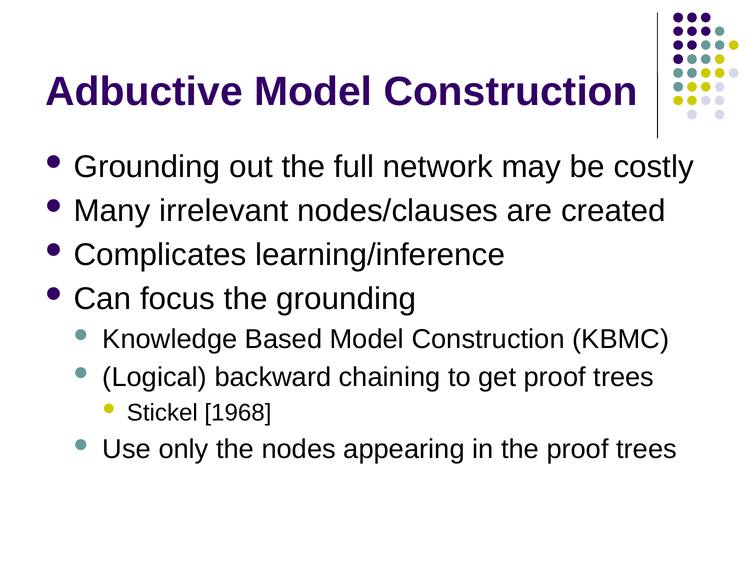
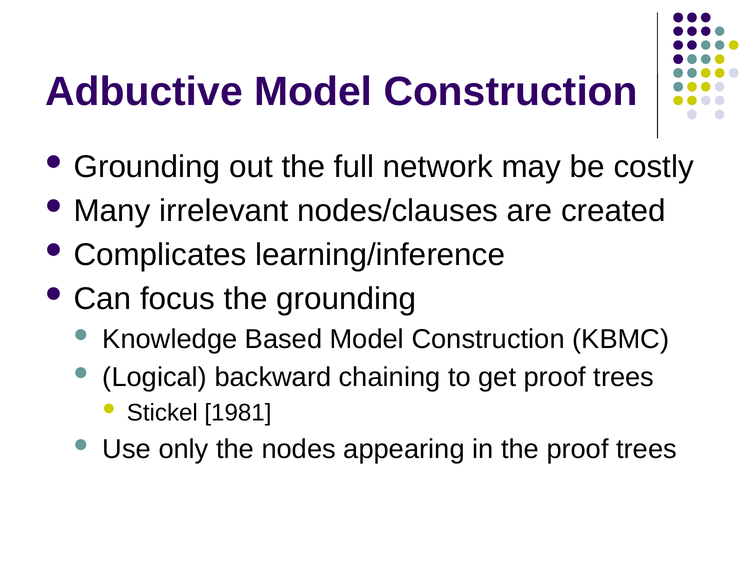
1968: 1968 -> 1981
